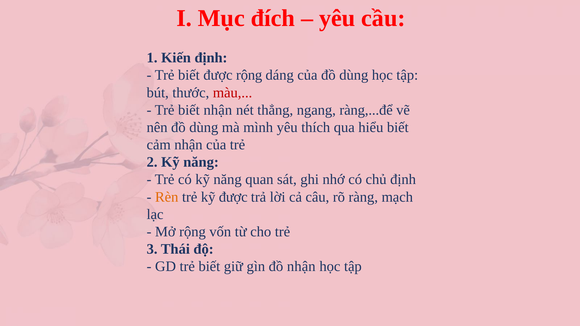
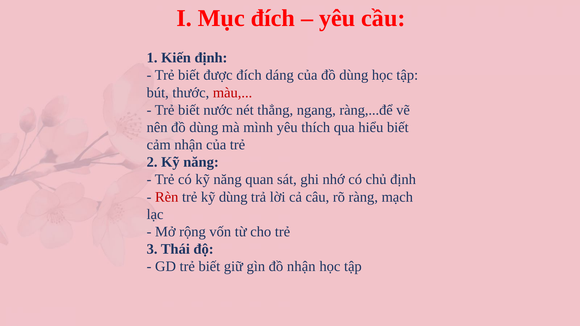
được rộng: rộng -> đích
biết nhận: nhận -> nước
Rèn colour: orange -> red
kỹ được: được -> dùng
